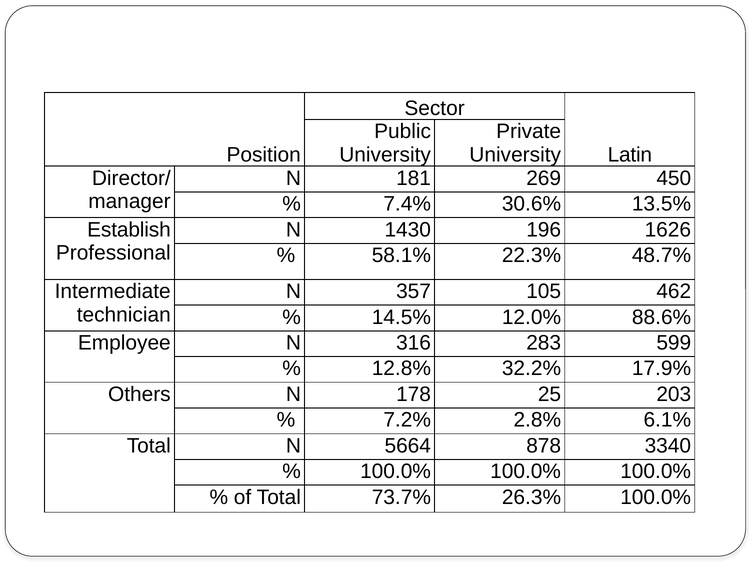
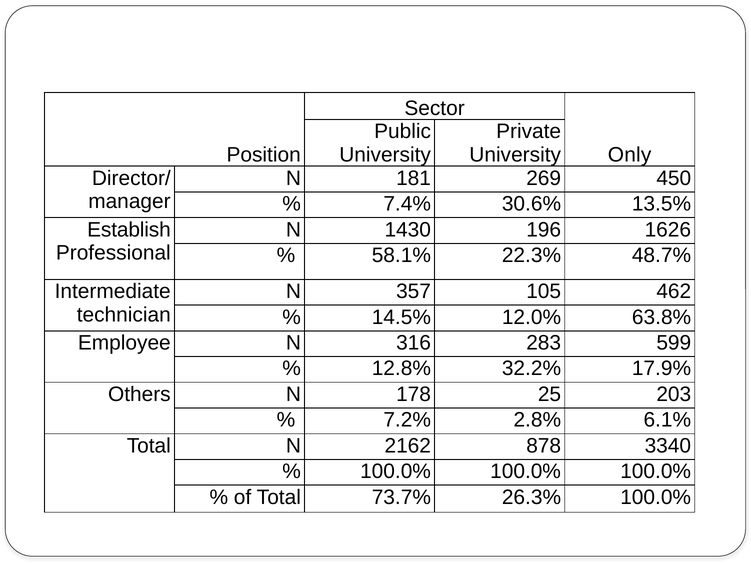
Latin: Latin -> Only
88.6%: 88.6% -> 63.8%
5664: 5664 -> 2162
